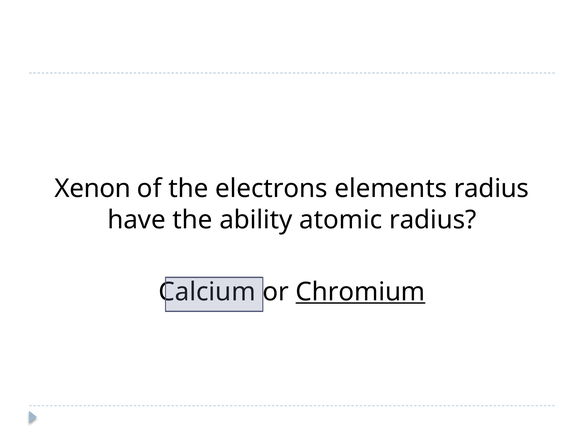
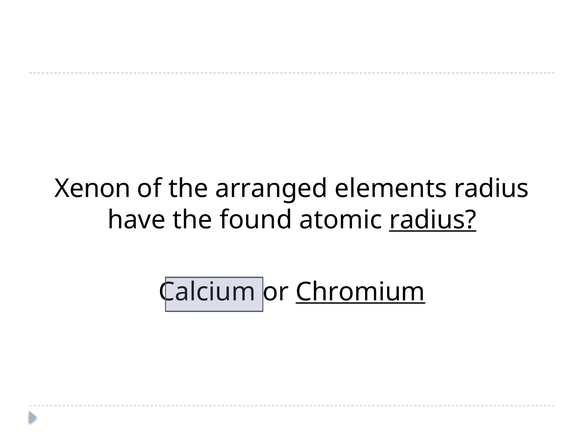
electrons: electrons -> arranged
ability: ability -> found
radius at (433, 220) underline: none -> present
